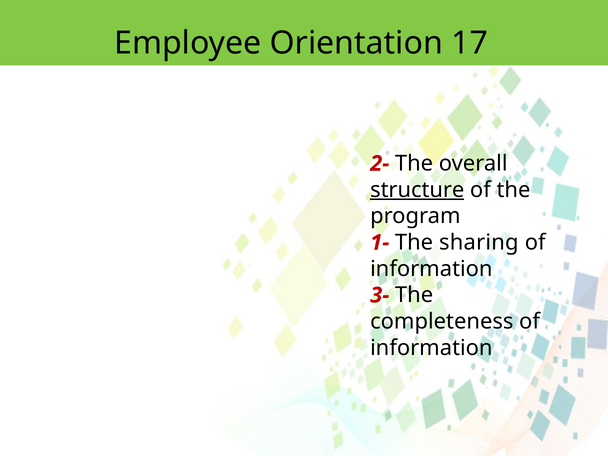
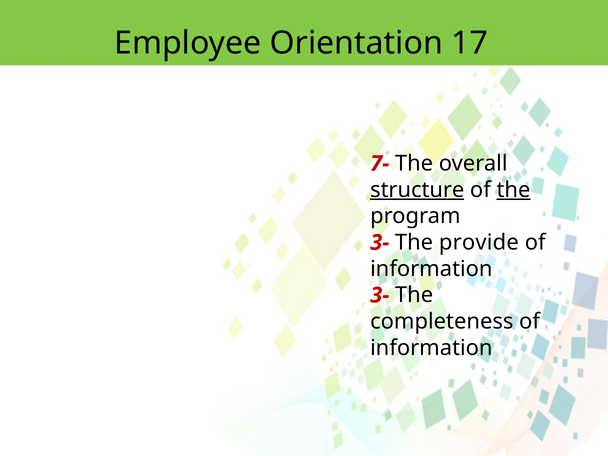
2-: 2- -> 7-
the at (514, 190) underline: none -> present
1- at (380, 243): 1- -> 3-
sharing: sharing -> provide
